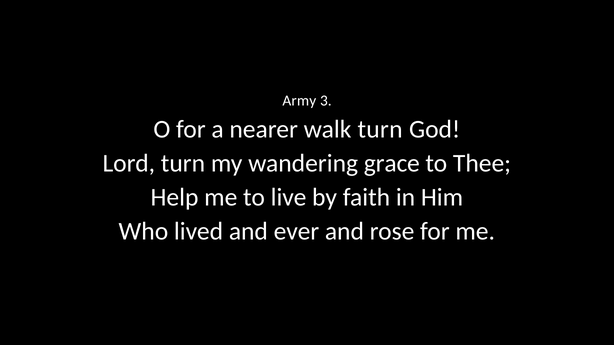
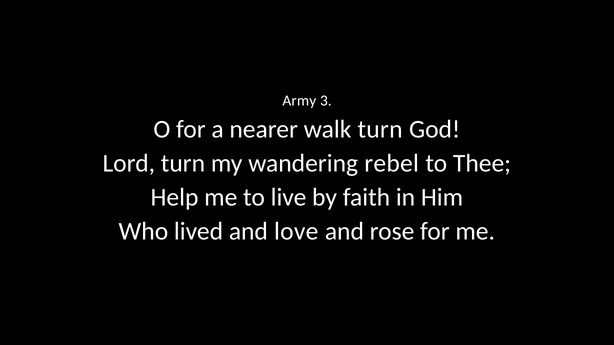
grace: grace -> rebel
ever: ever -> love
